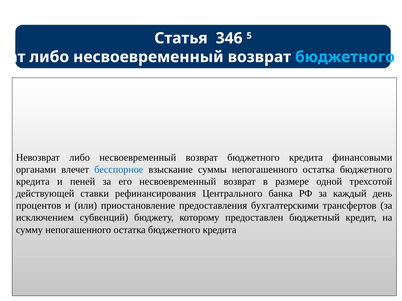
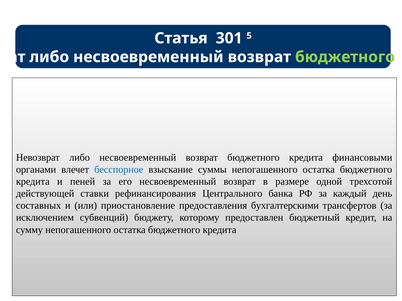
346: 346 -> 301
бюджетного at (345, 57) colour: light blue -> light green
процентов: процентов -> составных
